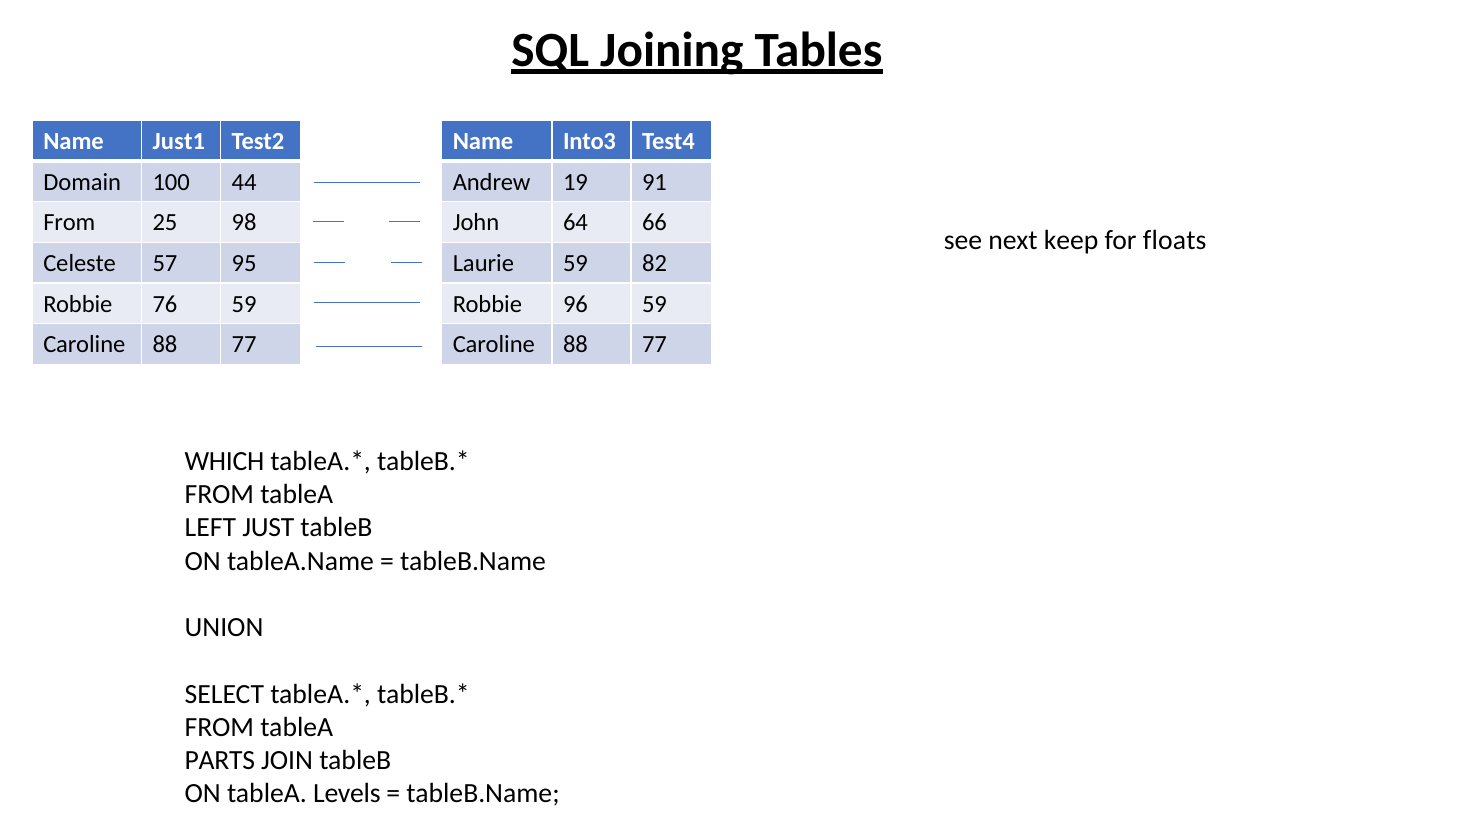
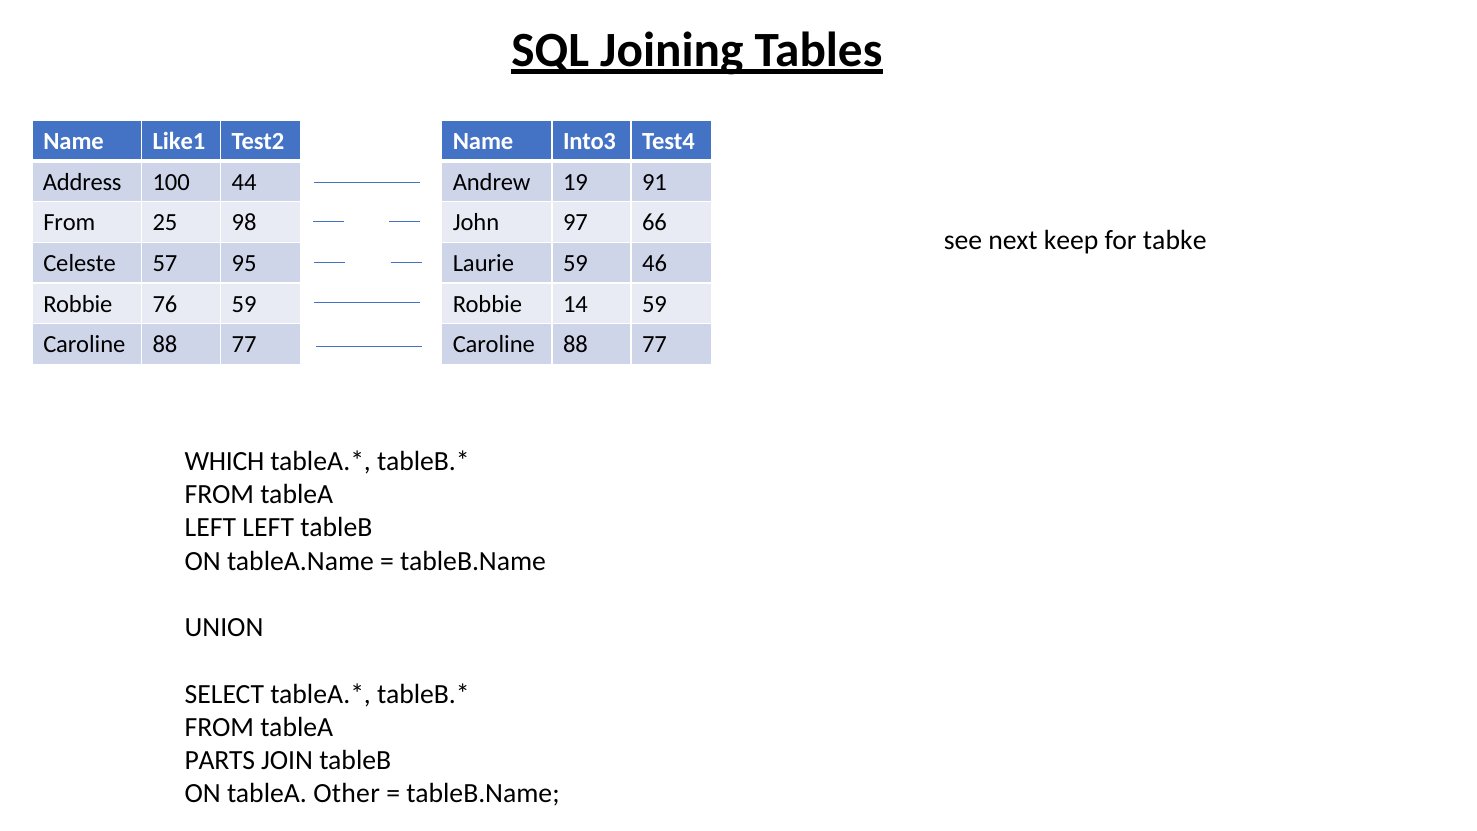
Just1: Just1 -> Like1
Domain: Domain -> Address
64: 64 -> 97
floats: floats -> tabke
82: 82 -> 46
96: 96 -> 14
LEFT JUST: JUST -> LEFT
Levels: Levels -> Other
